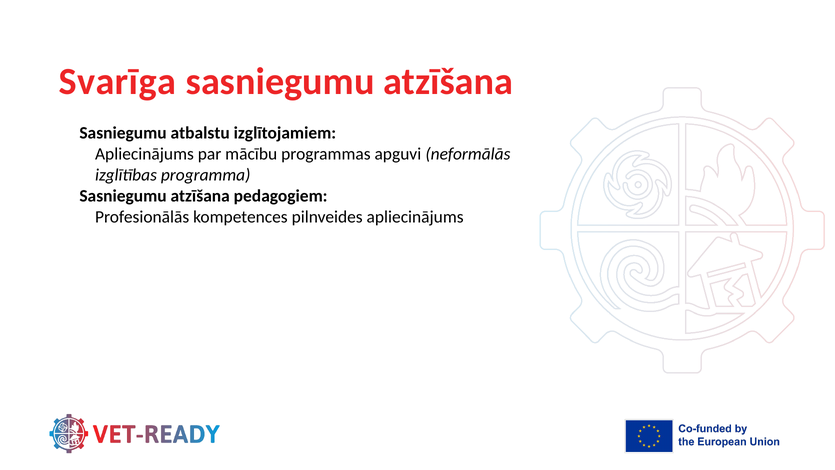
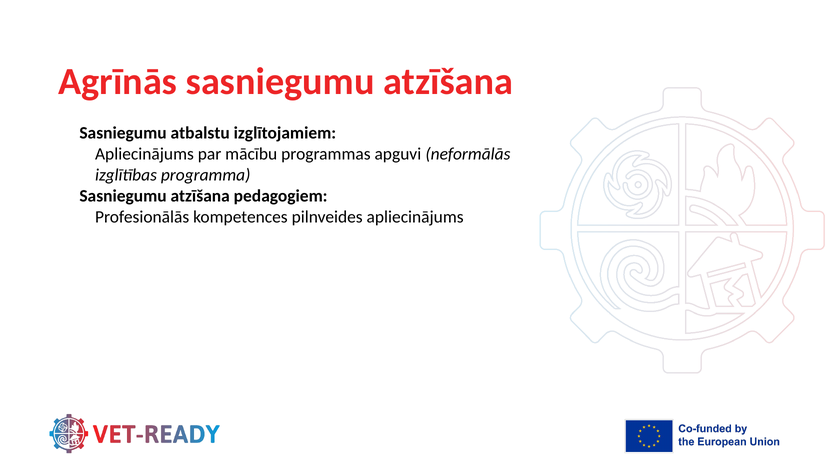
Svarīga: Svarīga -> Agrīnās
